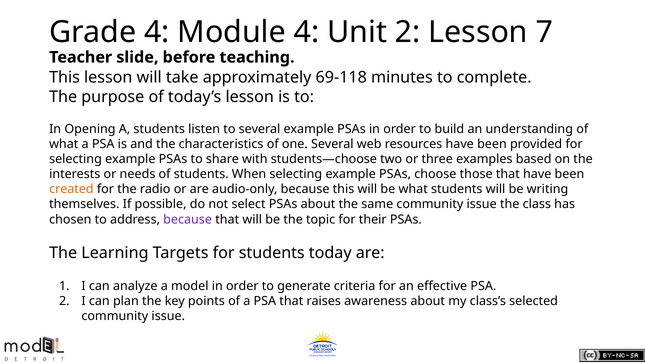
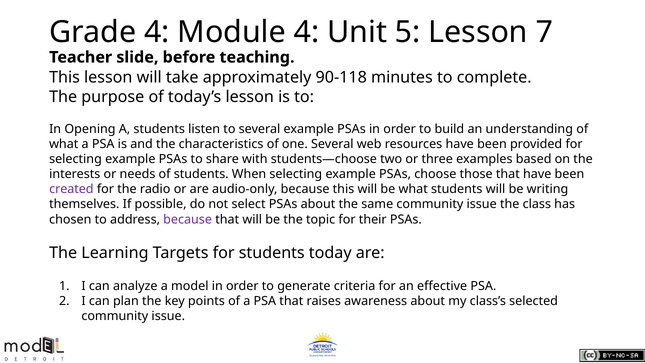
Unit 2: 2 -> 5
69-118: 69-118 -> 90-118
created colour: orange -> purple
